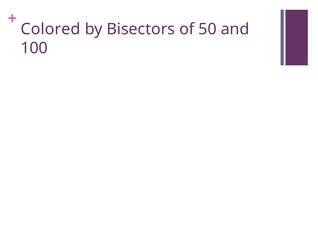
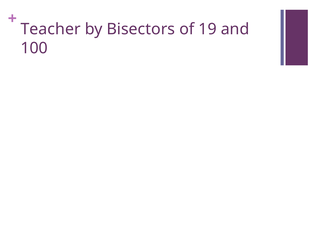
Colored: Colored -> Teacher
50: 50 -> 19
